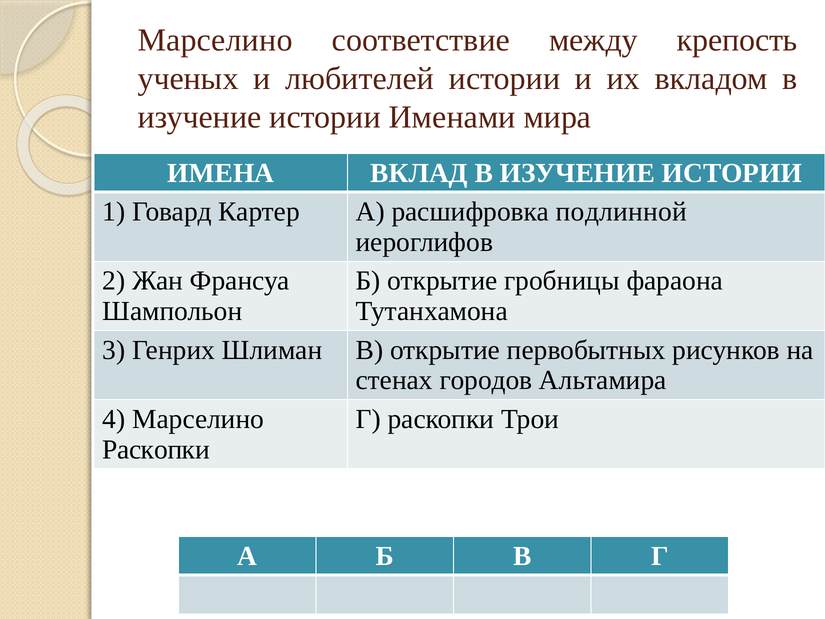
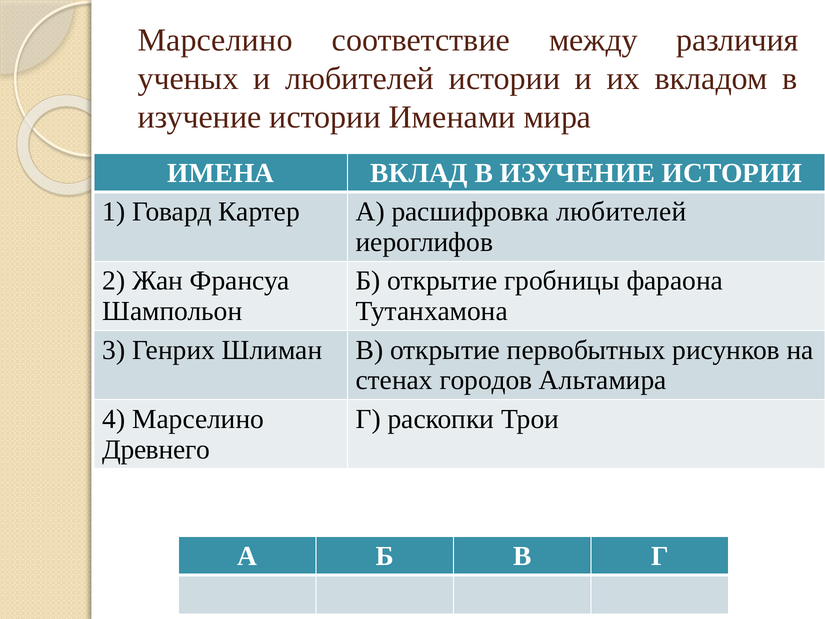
крепость: крепость -> различия
расшифровка подлинной: подлинной -> любителей
Раскопки at (156, 449): Раскопки -> Древнего
